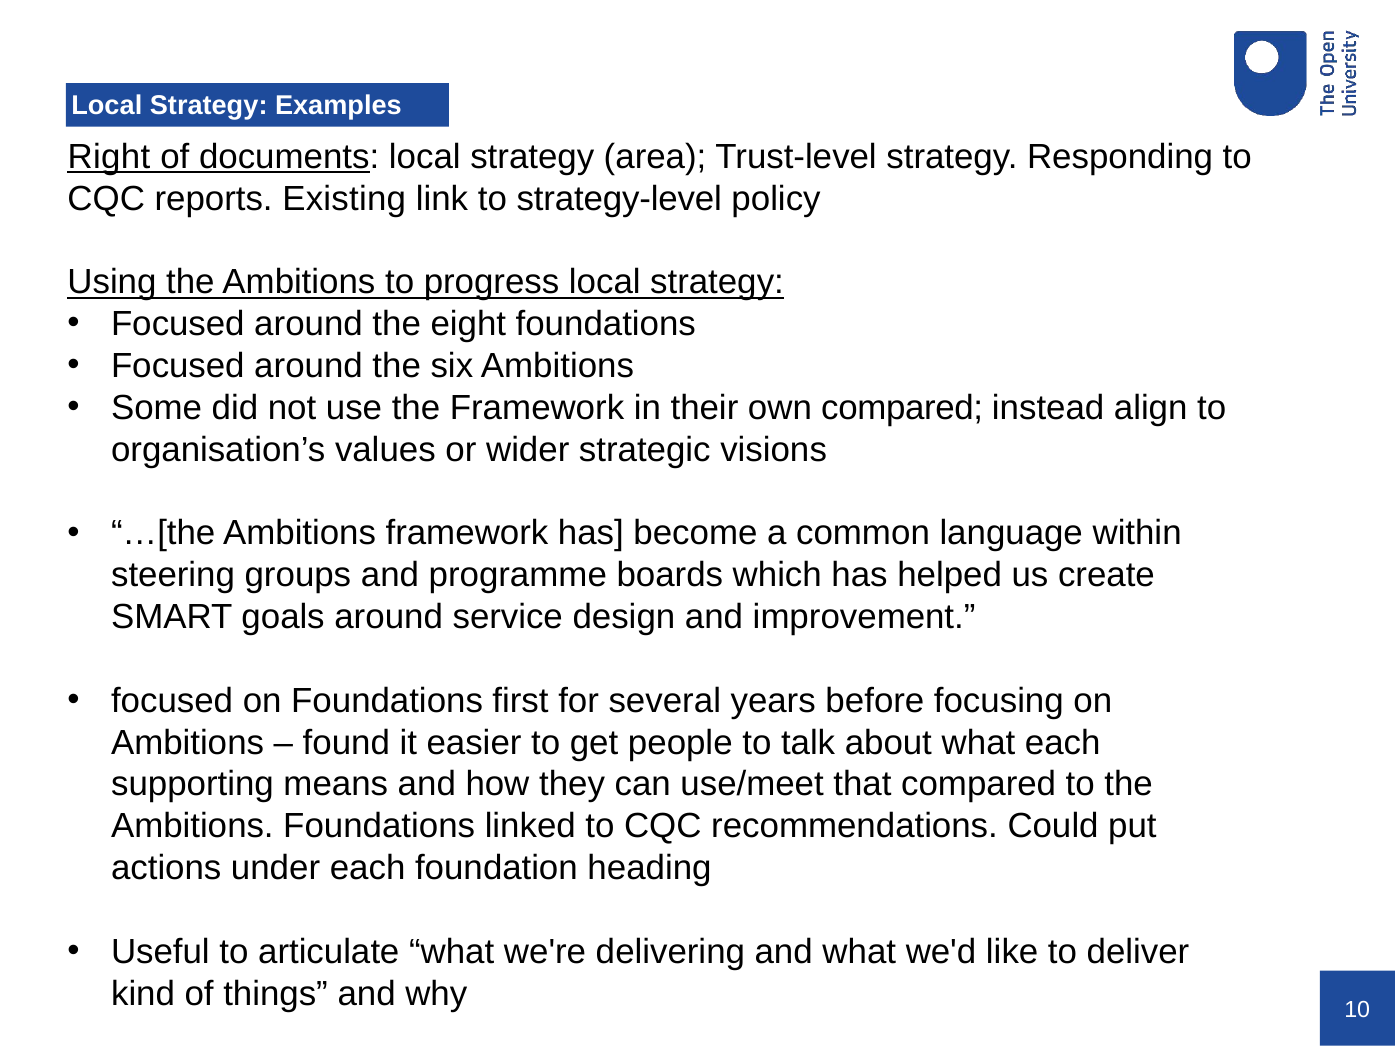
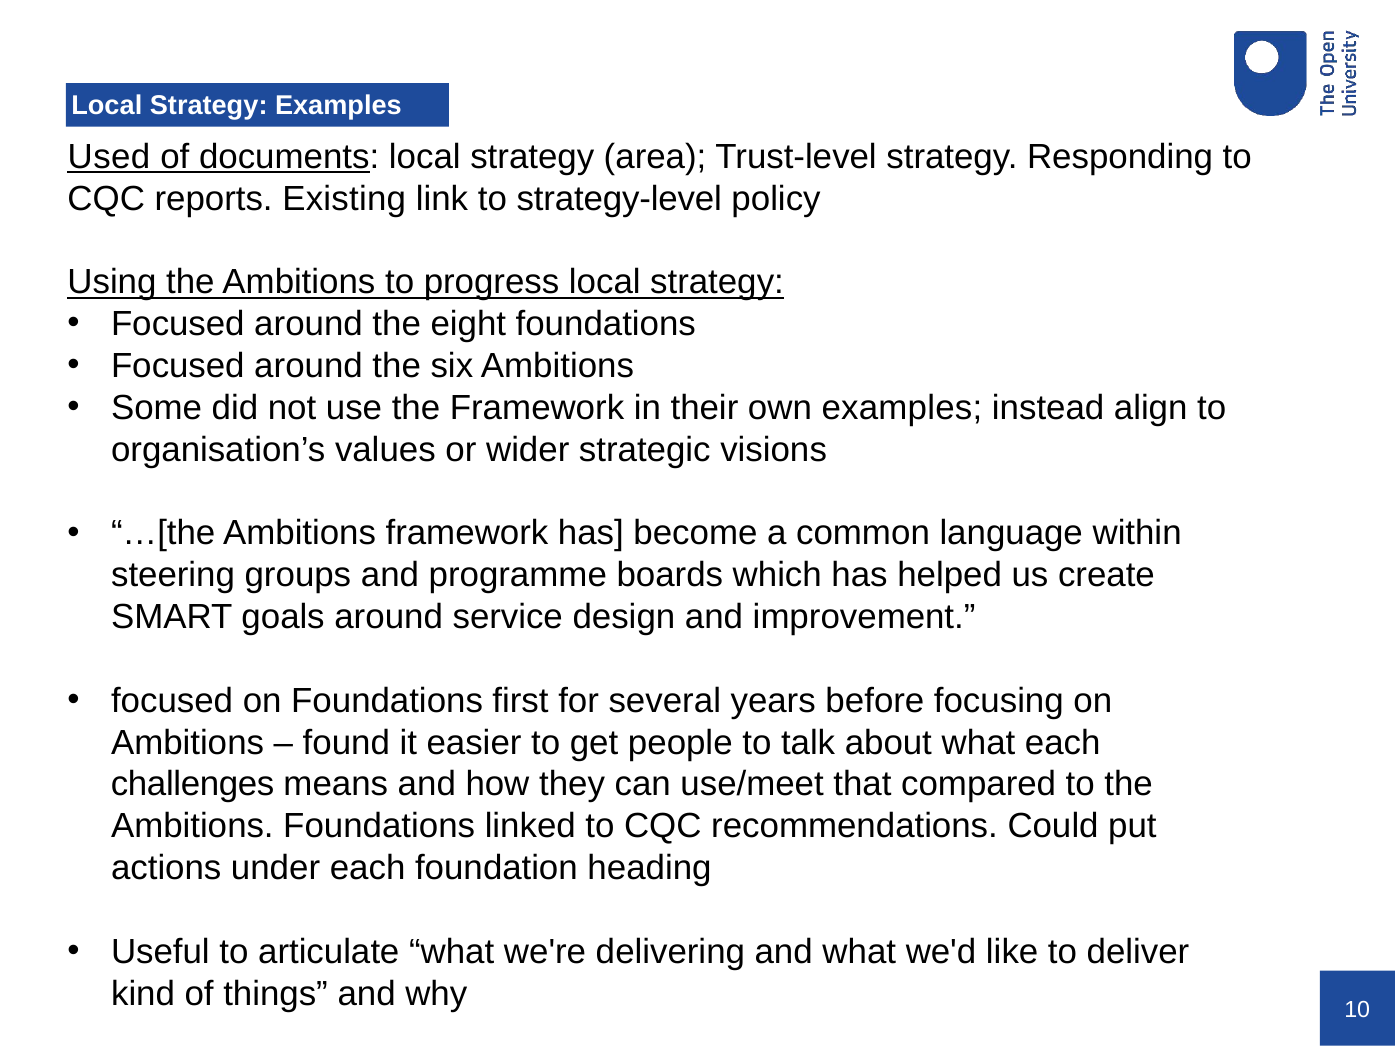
Right: Right -> Used
own compared: compared -> examples
supporting: supporting -> challenges
